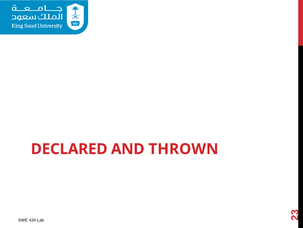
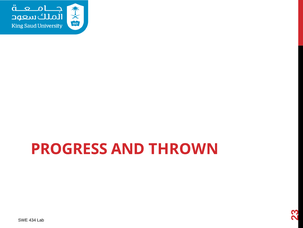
DECLARED: DECLARED -> PROGRESS
